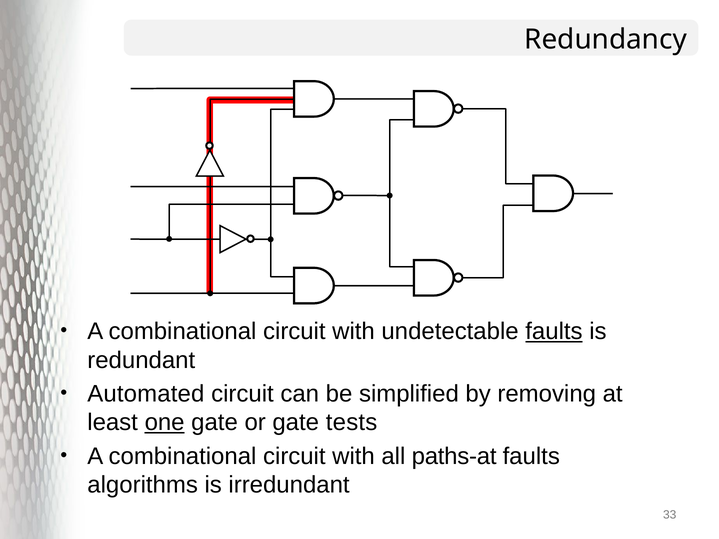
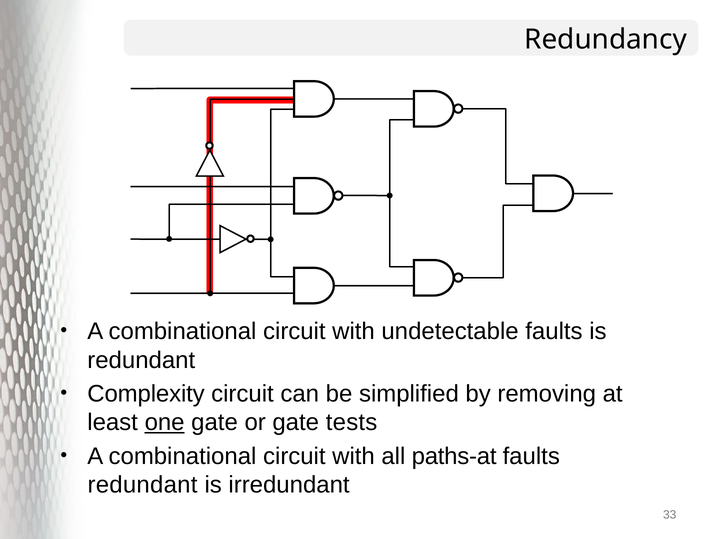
faults at (554, 332) underline: present -> none
Automated: Automated -> Complexity
algorithms at (143, 485): algorithms -> redundant
